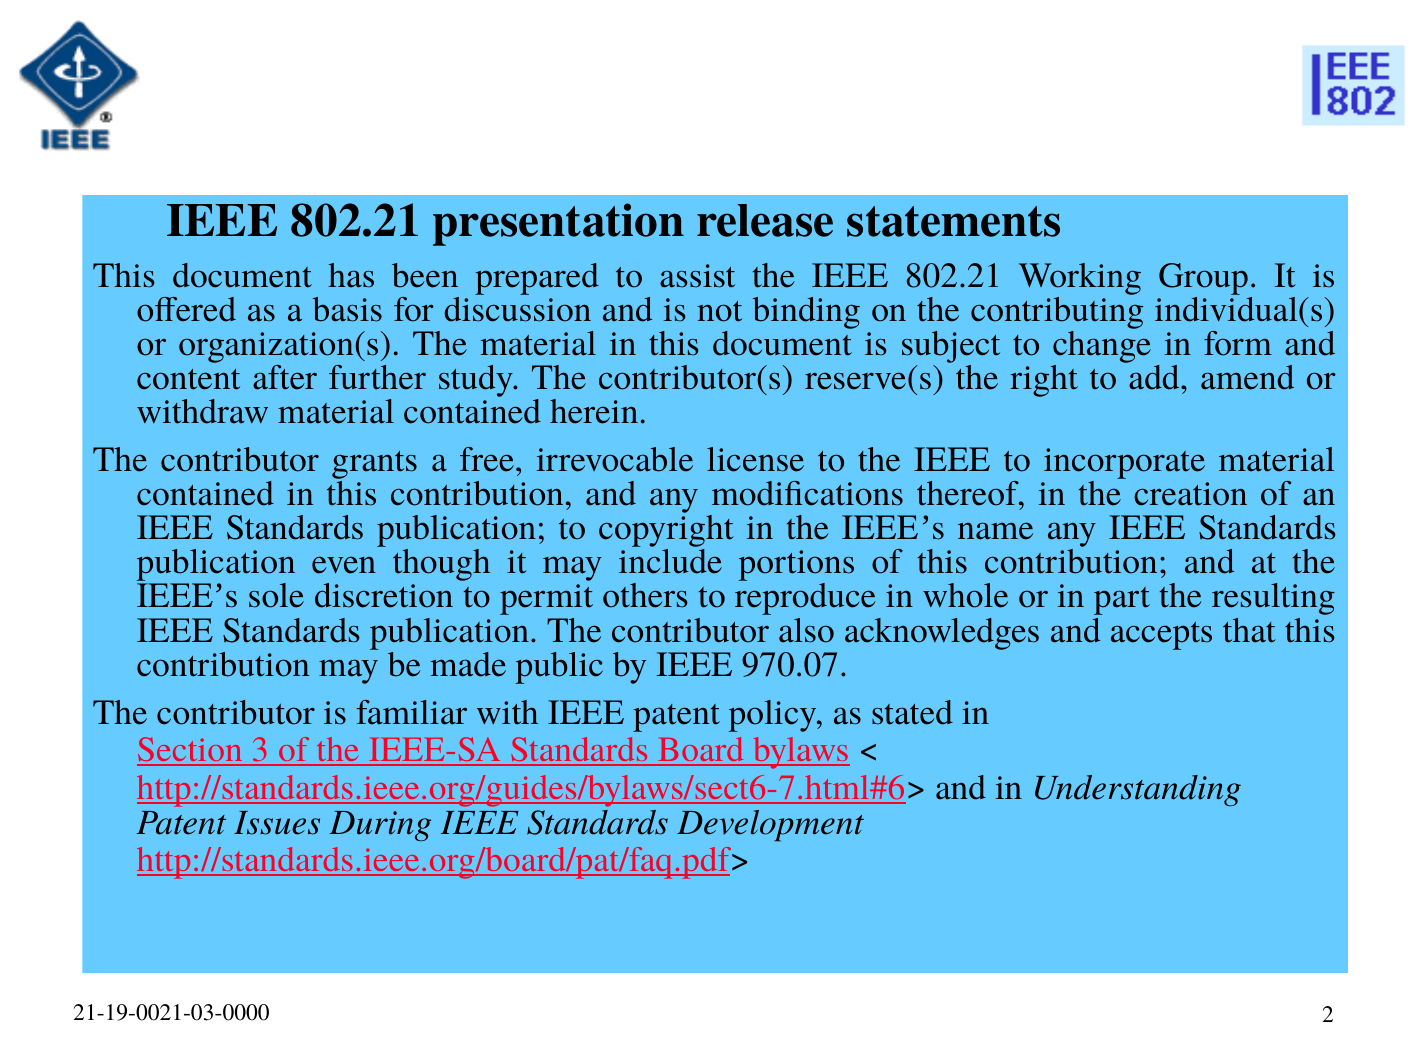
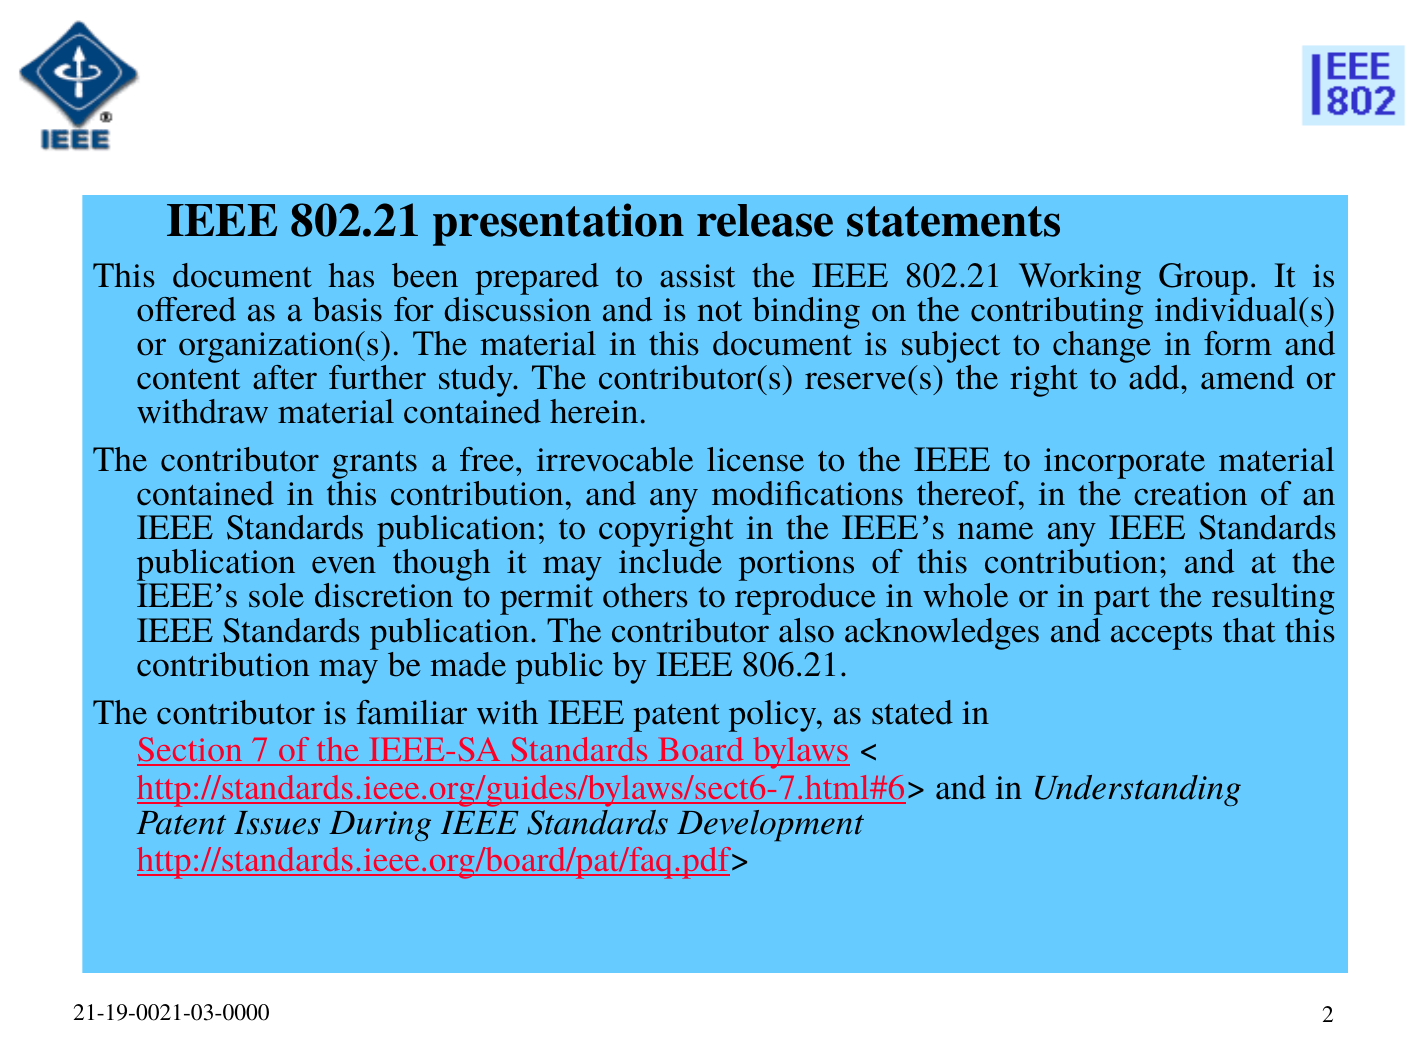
970.07: 970.07 -> 806.21
3: 3 -> 7
